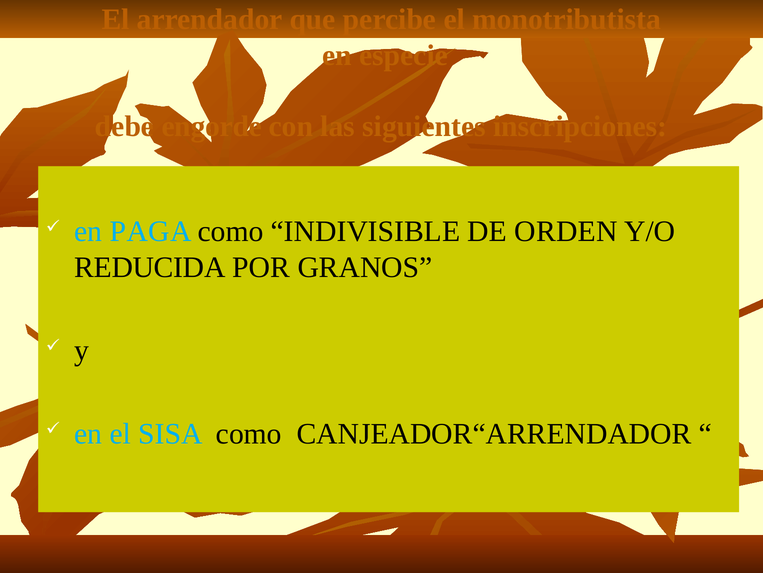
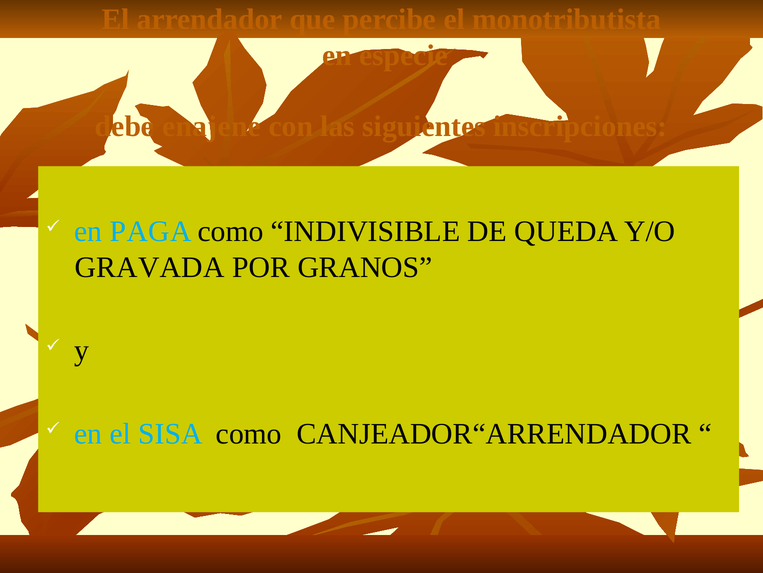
engorde: engorde -> enajene
ORDEN: ORDEN -> QUEDA
REDUCIDA: REDUCIDA -> GRAVADA
